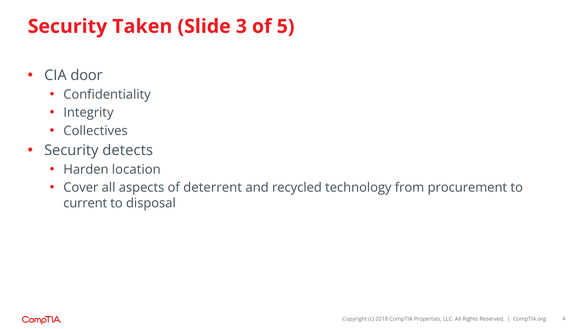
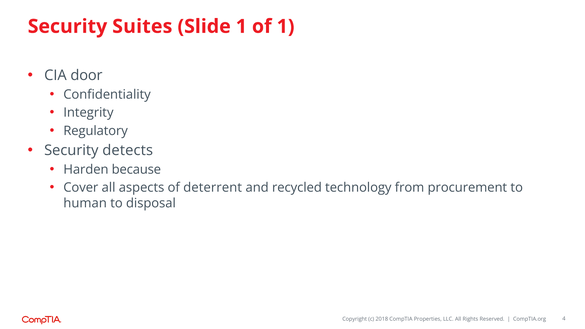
Taken: Taken -> Suites
Slide 3: 3 -> 1
of 5: 5 -> 1
Collectives: Collectives -> Regulatory
location: location -> because
current: current -> human
